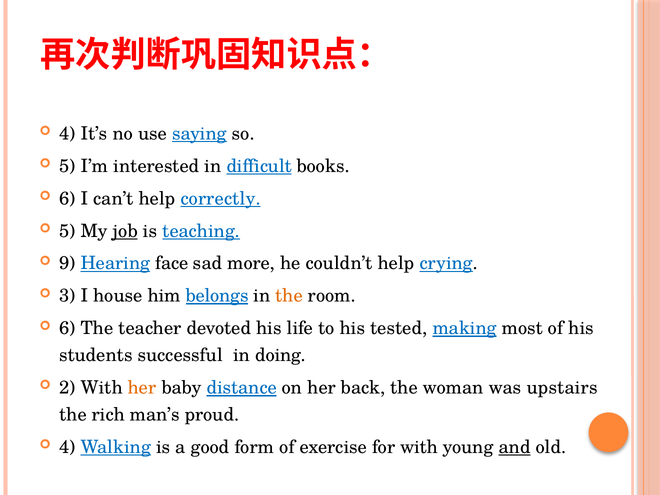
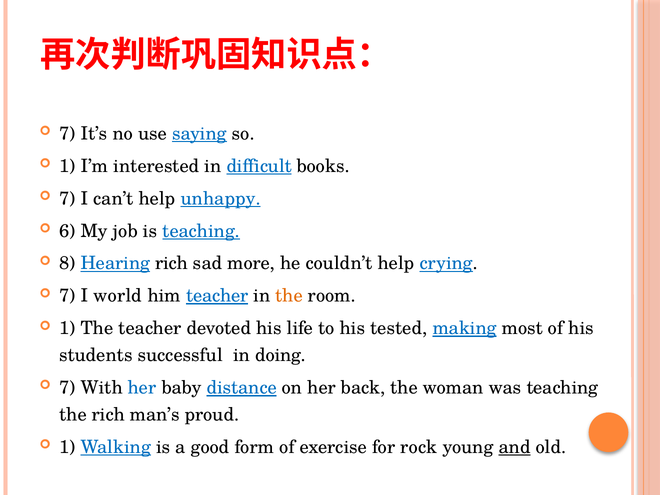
4 at (67, 134): 4 -> 7
5 at (67, 166): 5 -> 1
6 at (67, 198): 6 -> 7
correctly: correctly -> unhappy
5 at (67, 231): 5 -> 6
job underline: present -> none
9: 9 -> 8
Hearing face: face -> rich
3 at (67, 296): 3 -> 7
house: house -> world
him belongs: belongs -> teacher
6 at (67, 328): 6 -> 1
2 at (67, 388): 2 -> 7
her at (142, 388) colour: orange -> blue
was upstairs: upstairs -> teaching
4 at (67, 447): 4 -> 1
for with: with -> rock
